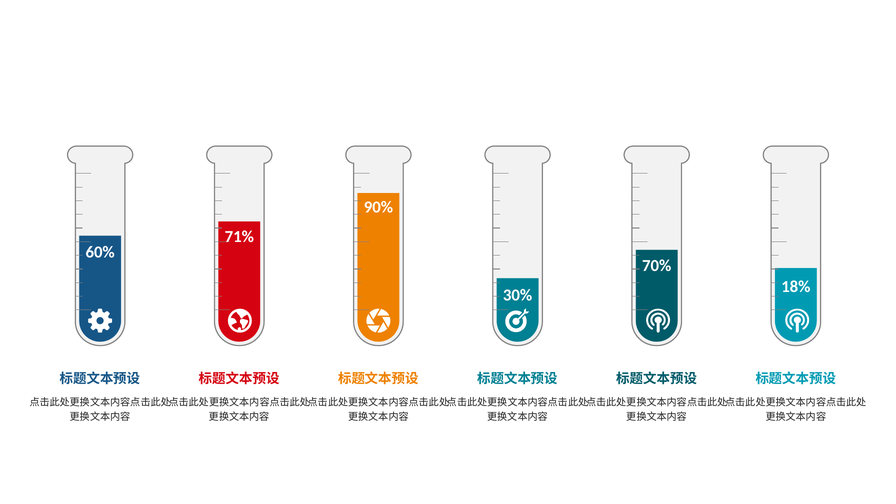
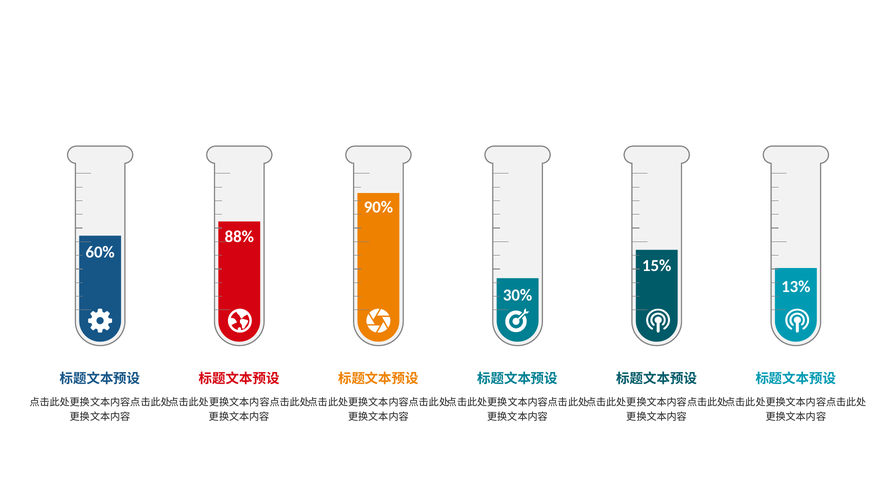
71%: 71% -> 88%
70%: 70% -> 15%
18%: 18% -> 13%
